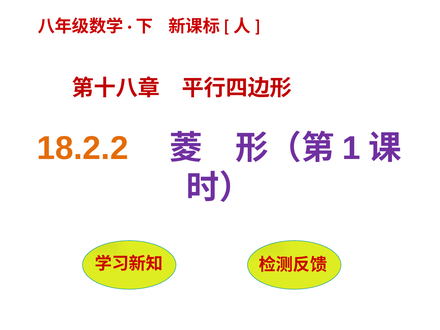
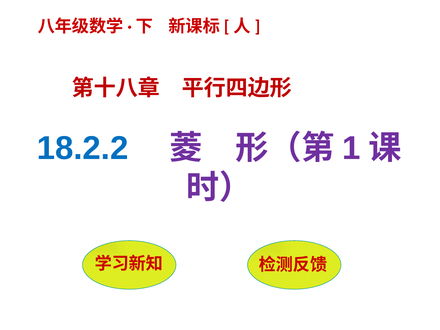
18.2.2 colour: orange -> blue
